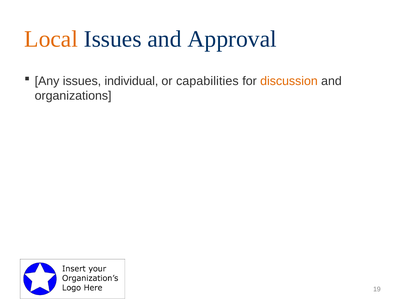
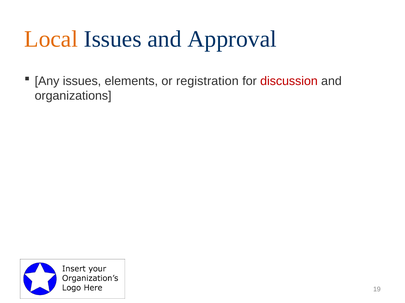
individual: individual -> elements
capabilities: capabilities -> registration
discussion colour: orange -> red
